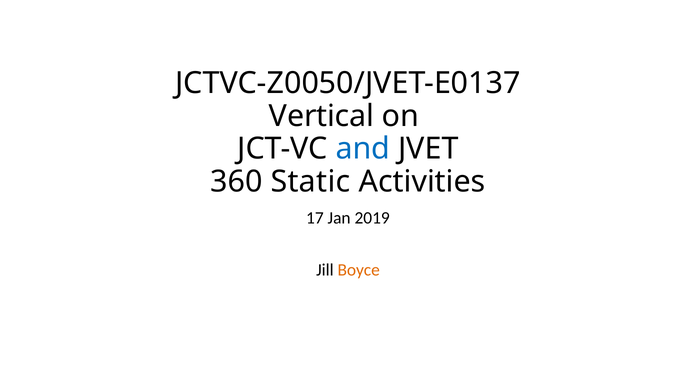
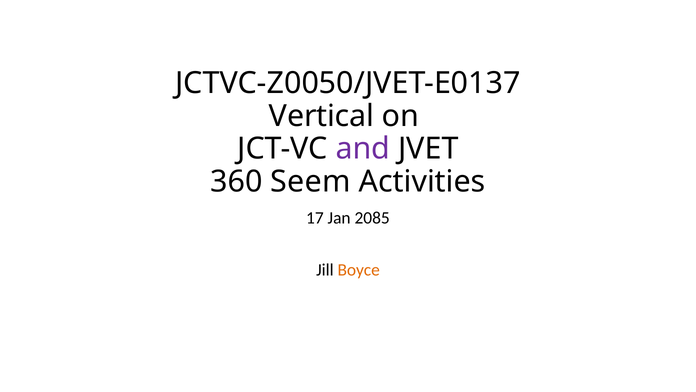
and colour: blue -> purple
Static: Static -> Seem
2019: 2019 -> 2085
